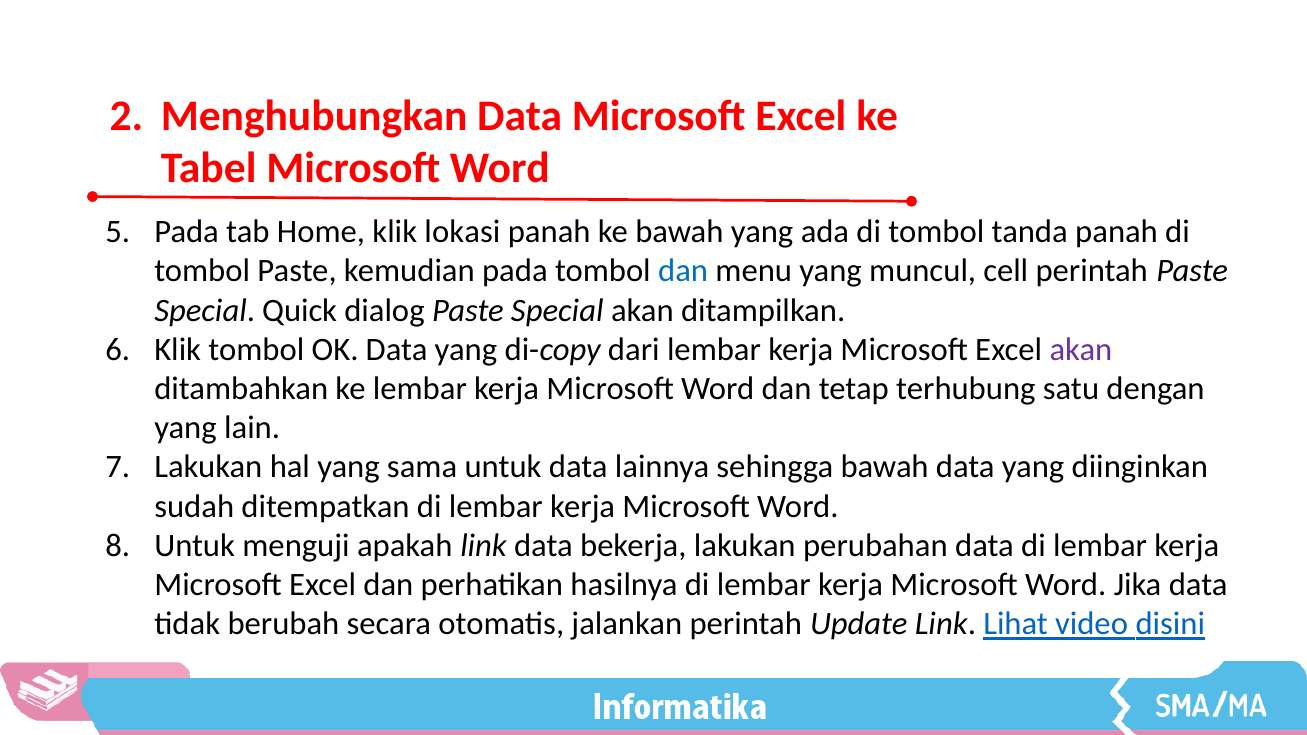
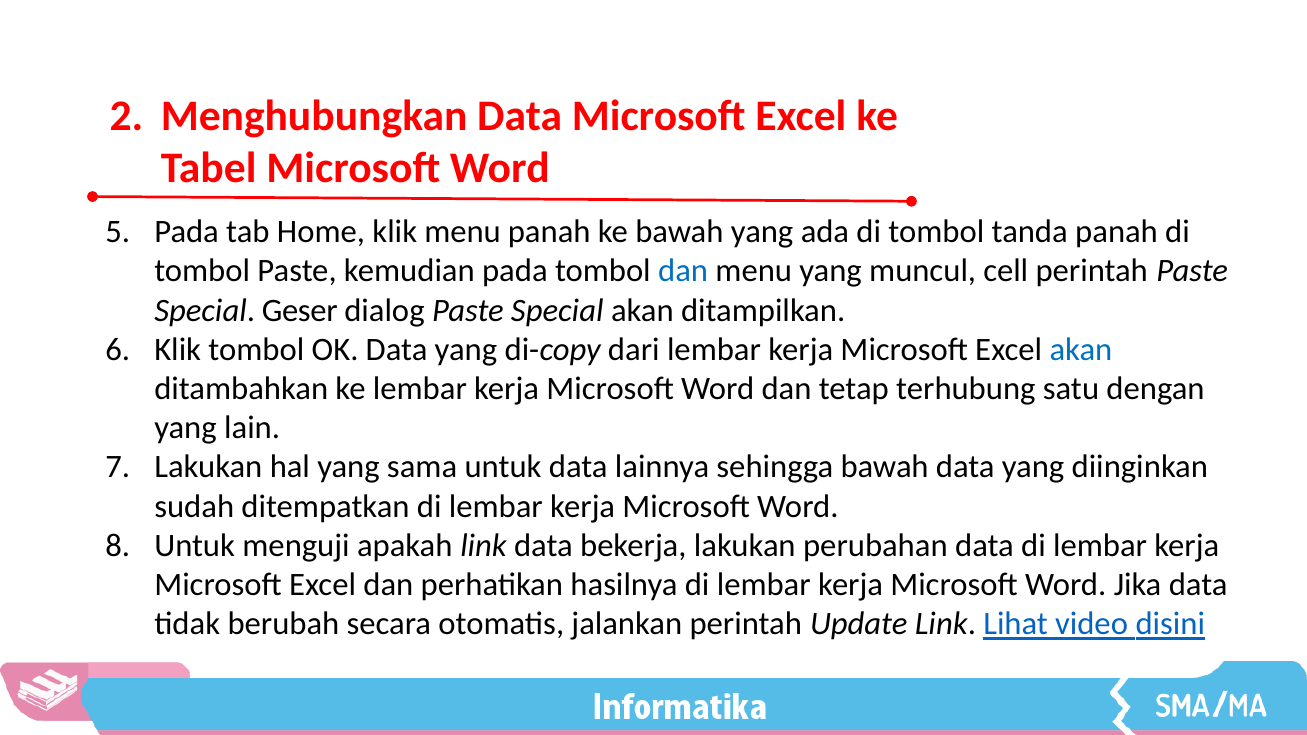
klik lokasi: lokasi -> menu
Quick: Quick -> Geser
akan at (1081, 350) colour: purple -> blue
